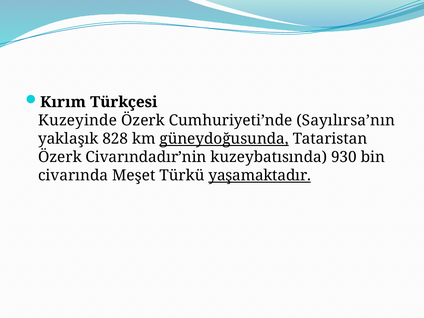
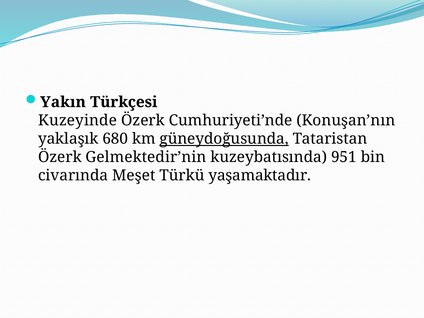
Kırım: Kırım -> Yakın
Sayılırsa’nın: Sayılırsa’nın -> Konuşan’nın
828: 828 -> 680
Civarındadır’nin: Civarındadır’nin -> Gelmektedir’nin
930: 930 -> 951
yaşamaktadır underline: present -> none
